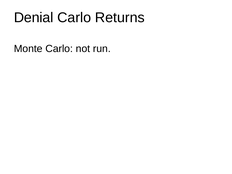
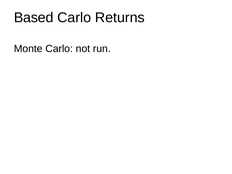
Denial: Denial -> Based
